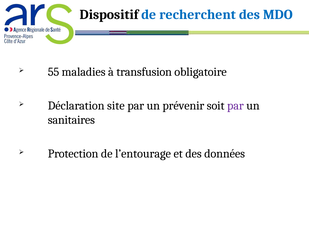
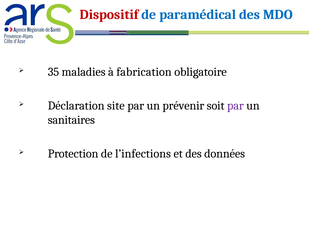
Dispositif colour: black -> red
recherchent: recherchent -> paramédical
55: 55 -> 35
transfusion: transfusion -> fabrication
l’entourage: l’entourage -> l’infections
